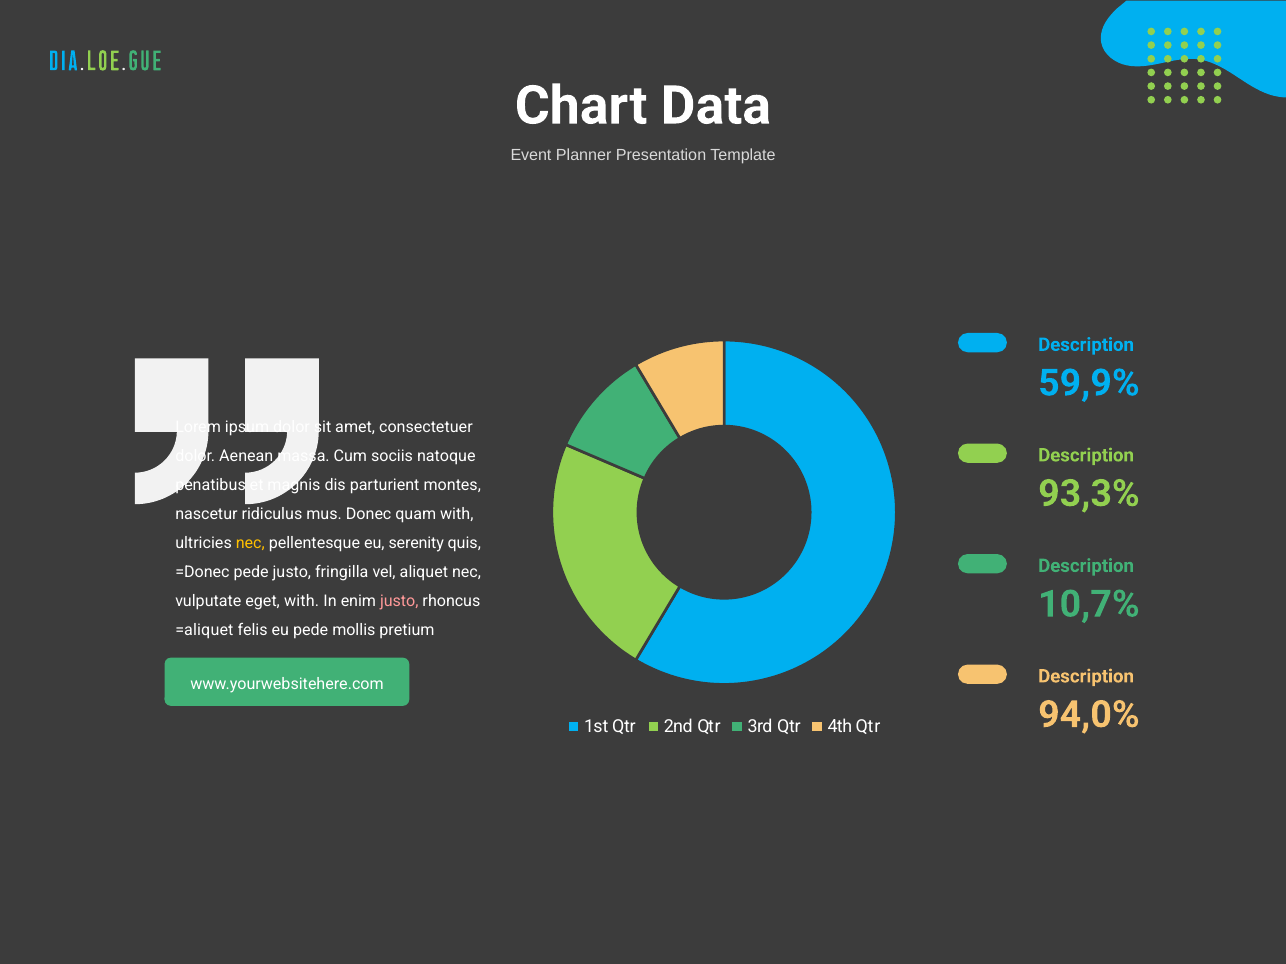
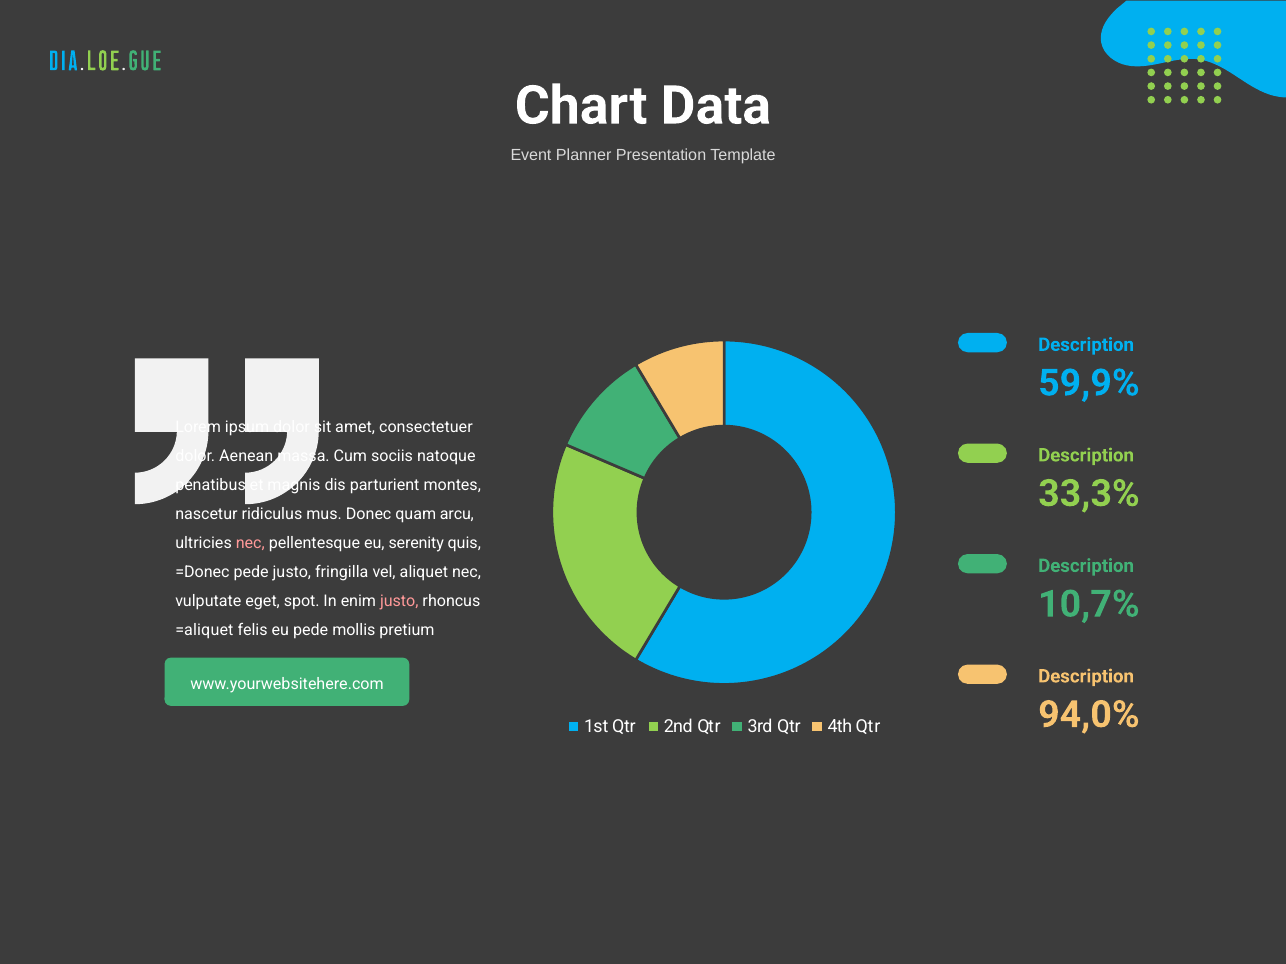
93,3%: 93,3% -> 33,3%
quam with: with -> arcu
nec at (250, 543) colour: yellow -> pink
eget with: with -> spot
